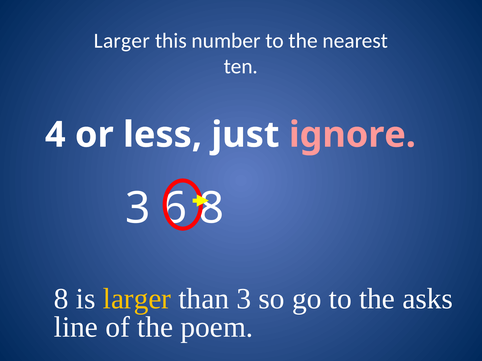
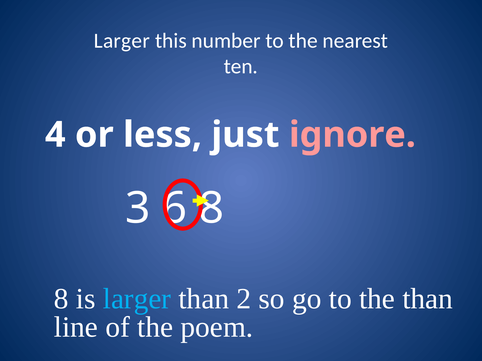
larger at (137, 299) colour: yellow -> light blue
than 3: 3 -> 2
the asks: asks -> than
